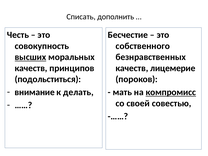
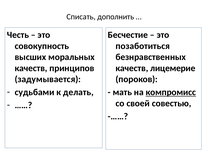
собственного: собственного -> позаботиться
высших underline: present -> none
подольститься: подольститься -> задумывается
внимание: внимание -> судьбами
